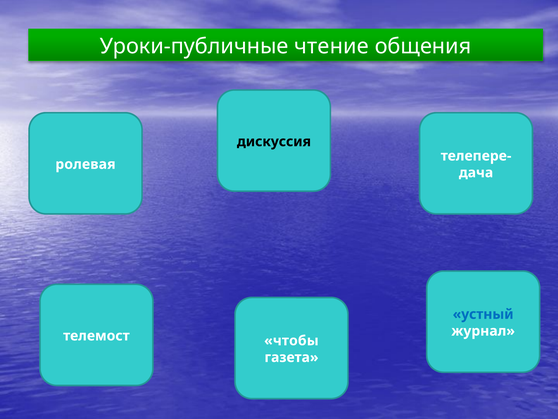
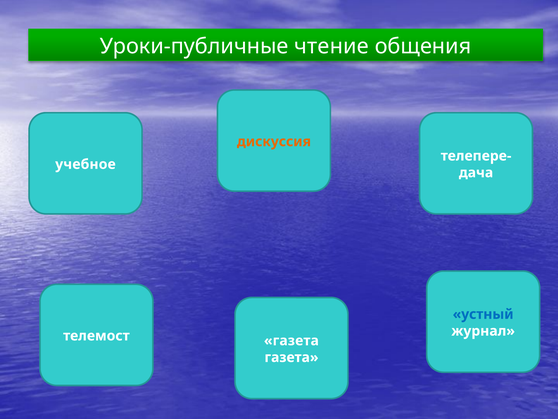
дискуссия colour: black -> orange
ролевая: ролевая -> учебное
телемост чтобы: чтобы -> газета
